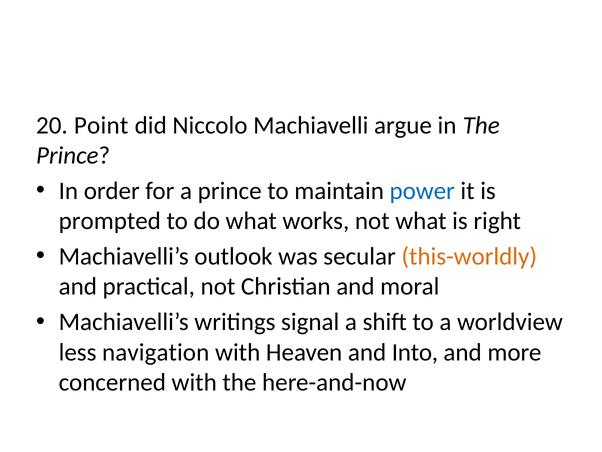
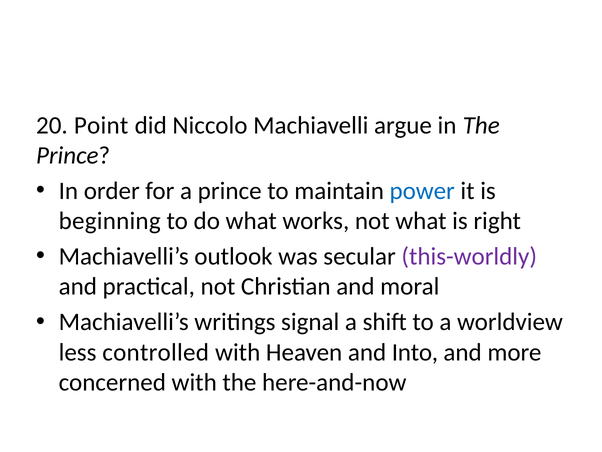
prompted: prompted -> beginning
this-worldly colour: orange -> purple
navigation: navigation -> controlled
